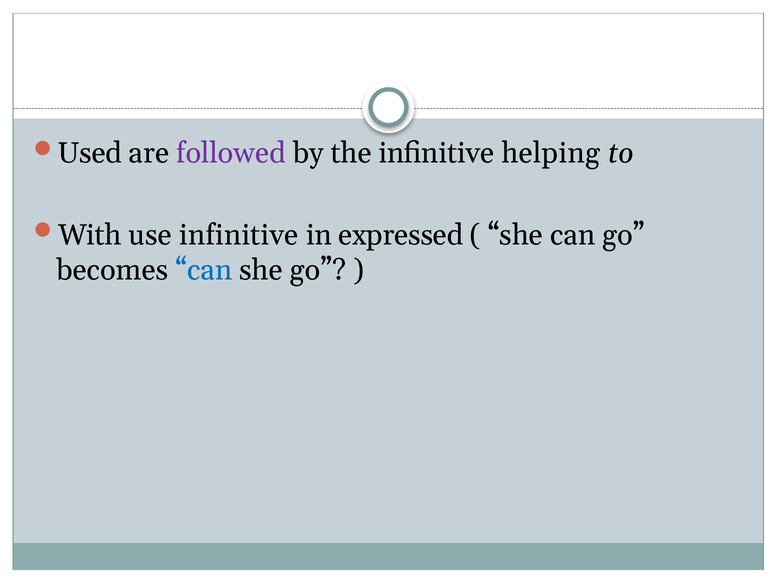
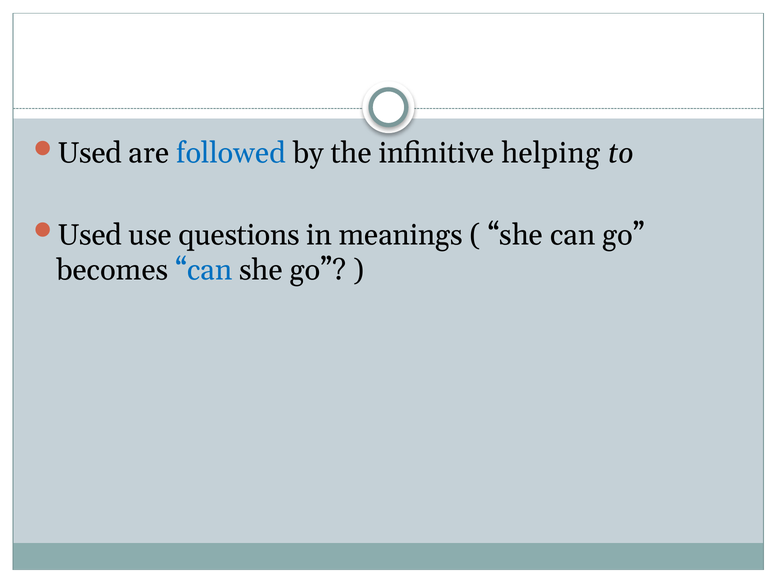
followed colour: purple -> blue
With at (90, 235): With -> Used
use infinitive: infinitive -> questions
expressed: expressed -> meanings
